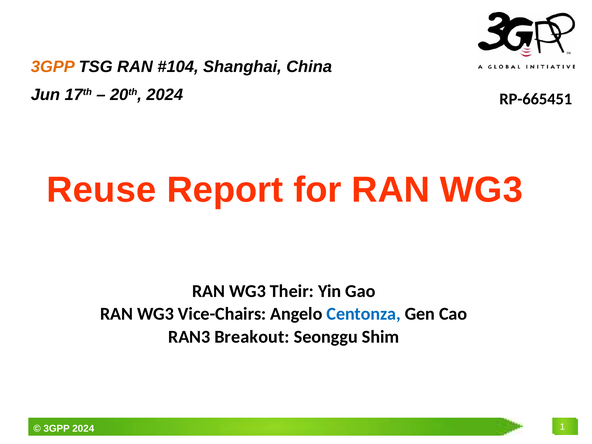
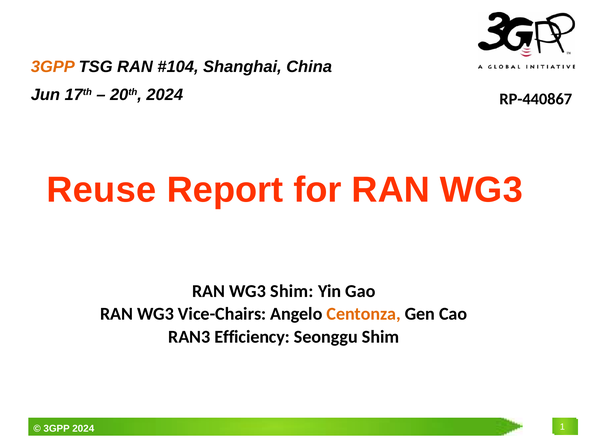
RP-665451: RP-665451 -> RP-440867
WG3 Their: Their -> Shim
Centonza colour: blue -> orange
Breakout: Breakout -> Efficiency
